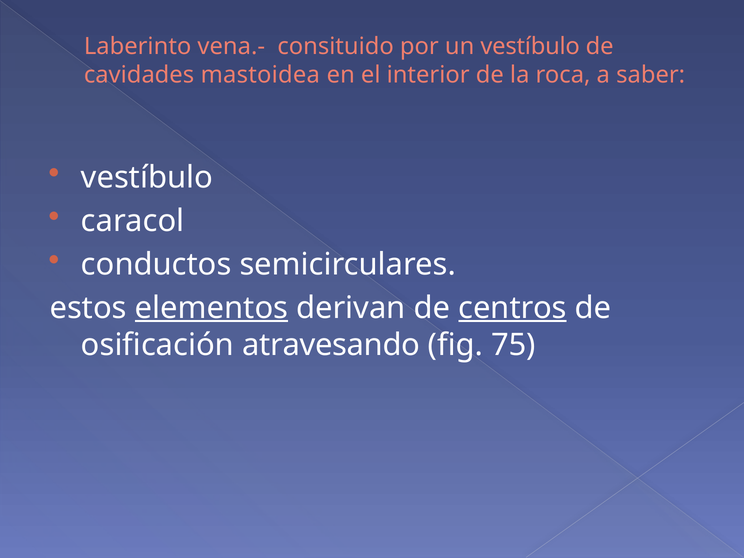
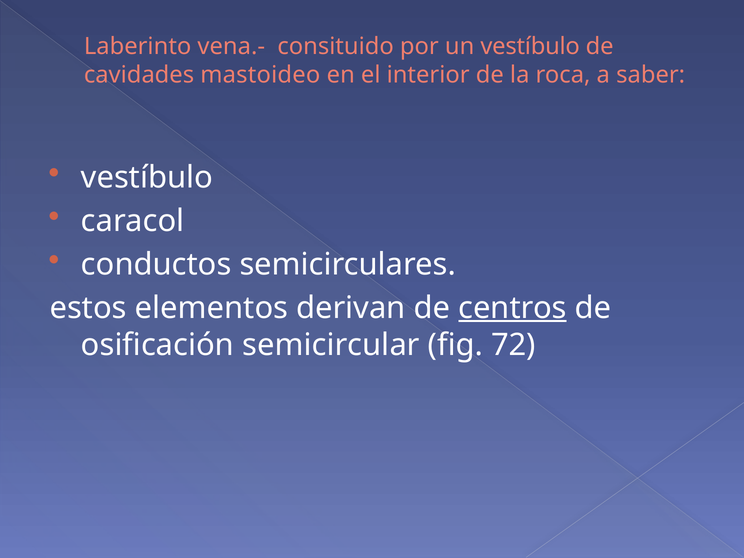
mastoidea: mastoidea -> mastoideo
elementos underline: present -> none
atravesando: atravesando -> semicircular
75: 75 -> 72
